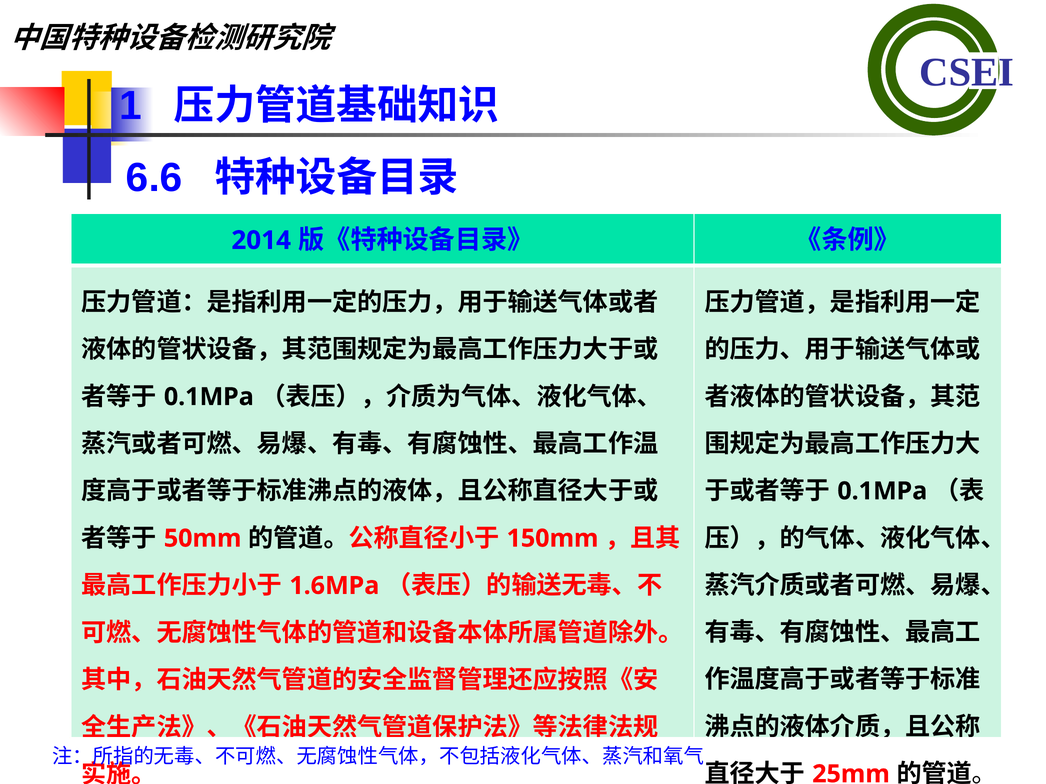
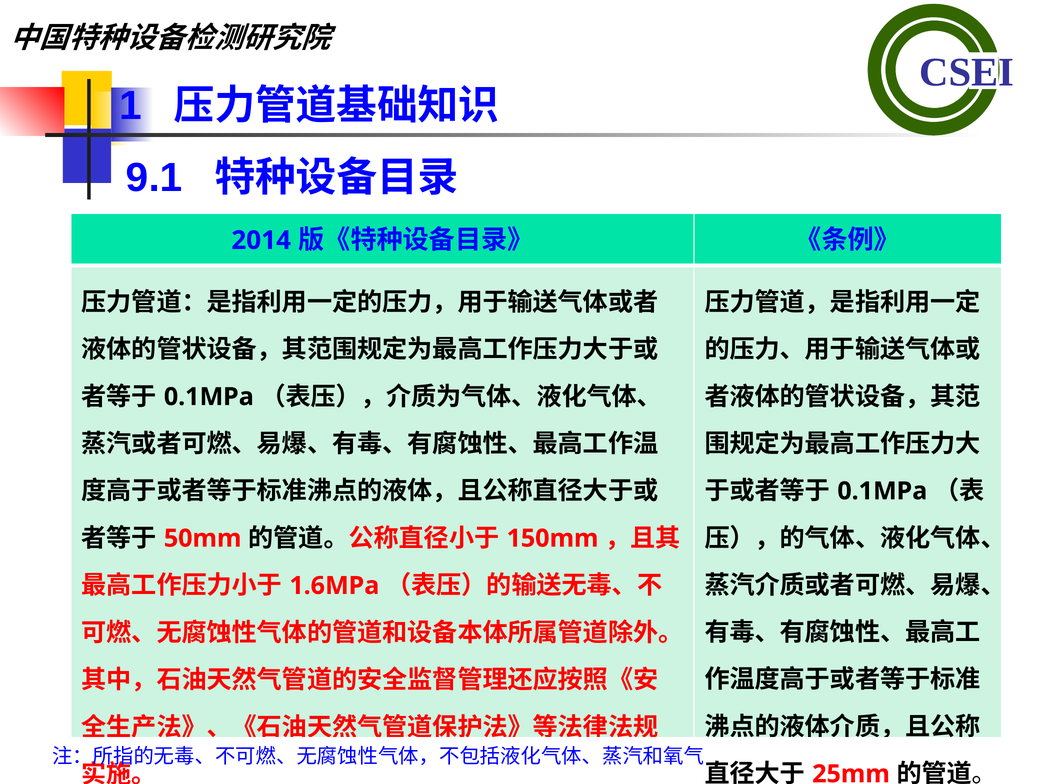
6.6: 6.6 -> 9.1
